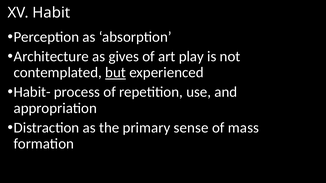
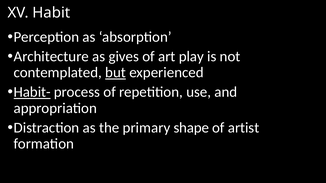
Habit- underline: none -> present
sense: sense -> shape
mass: mass -> artist
